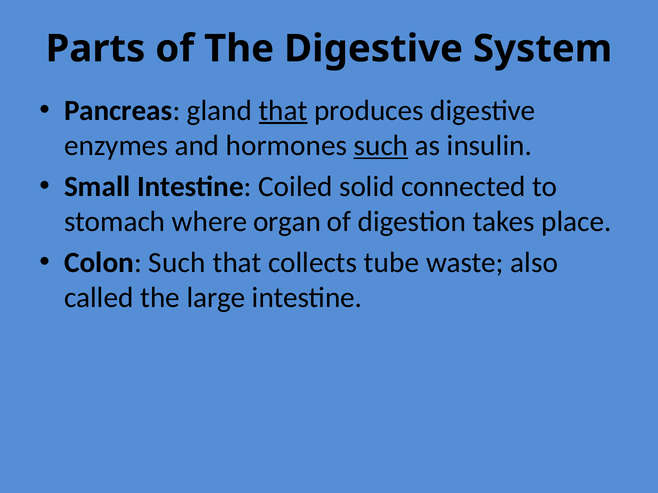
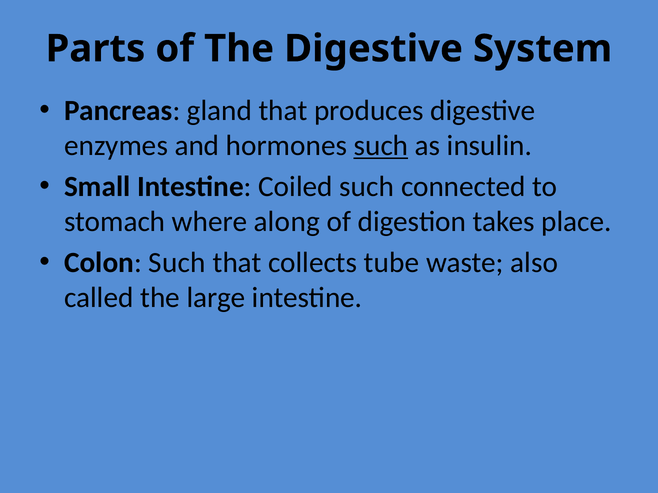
that at (283, 111) underline: present -> none
Coiled solid: solid -> such
organ: organ -> along
